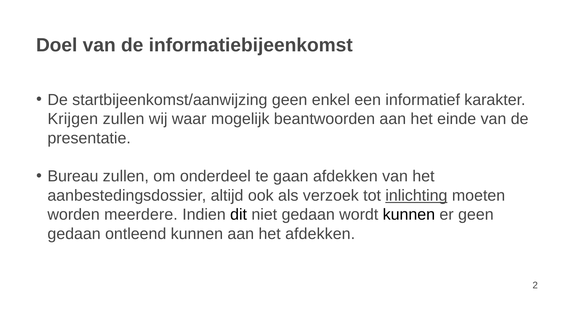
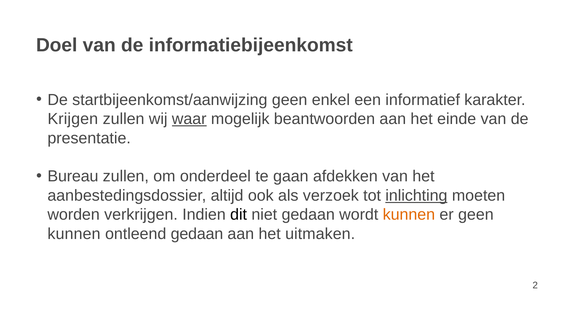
waar underline: none -> present
meerdere: meerdere -> verkrijgen
kunnen at (409, 215) colour: black -> orange
gedaan at (74, 234): gedaan -> kunnen
ontleend kunnen: kunnen -> gedaan
het afdekken: afdekken -> uitmaken
